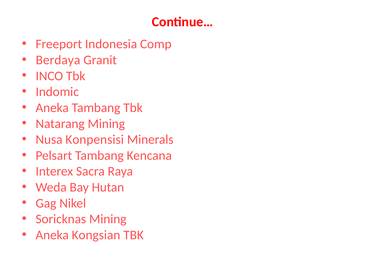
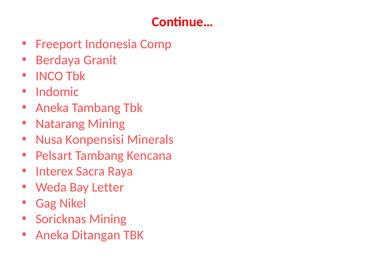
Hutan: Hutan -> Letter
Kongsian: Kongsian -> Ditangan
